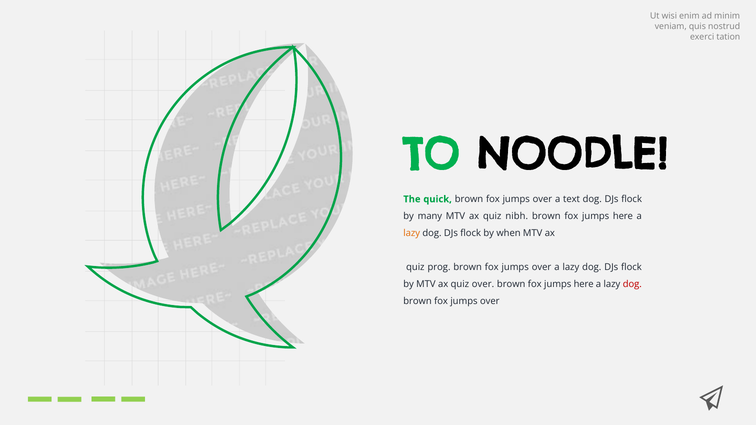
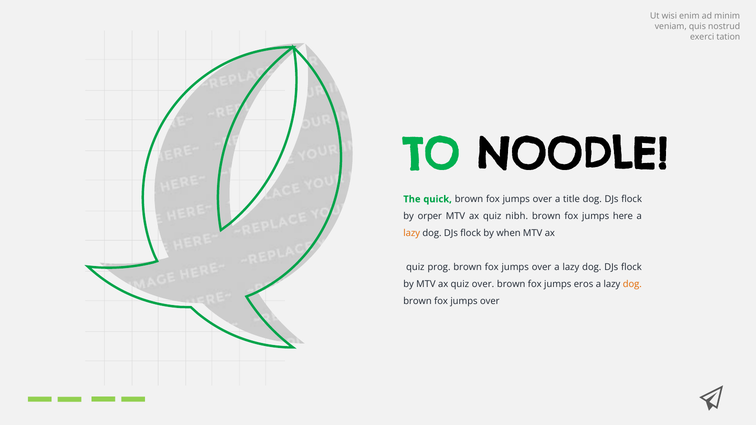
text: text -> title
many: many -> orper
here at (584, 284): here -> eros
dog at (632, 284) colour: red -> orange
